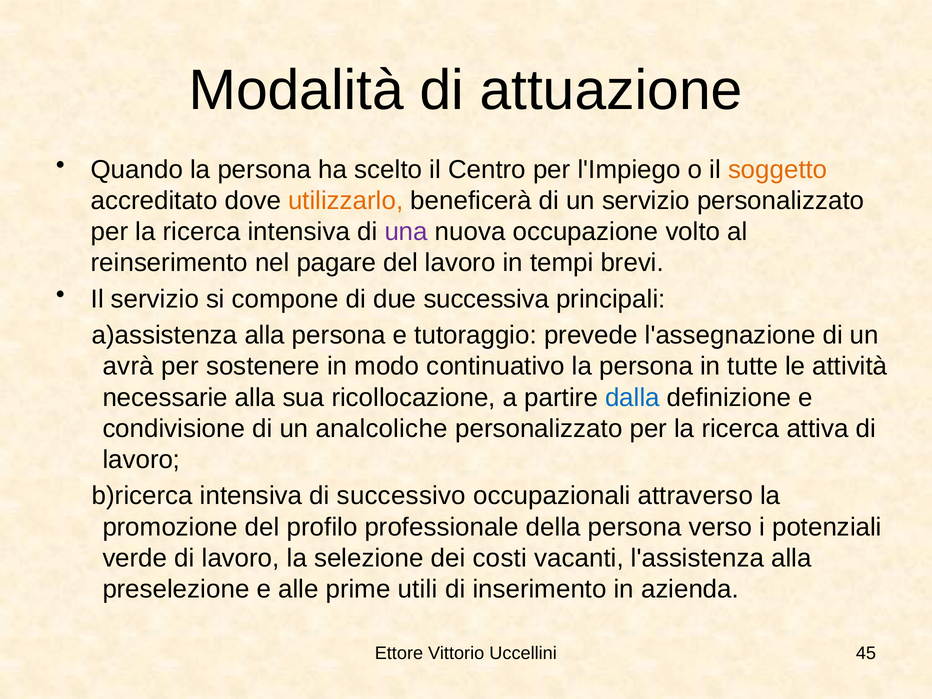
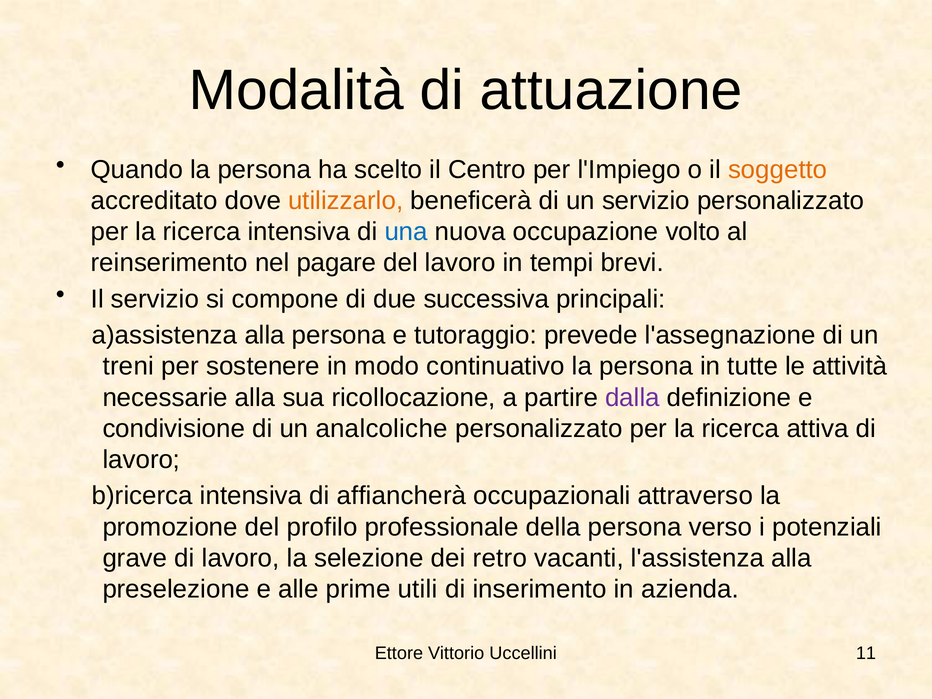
una colour: purple -> blue
avrà: avrà -> treni
dalla colour: blue -> purple
successivo: successivo -> affiancherà
verde: verde -> grave
costi: costi -> retro
45: 45 -> 11
